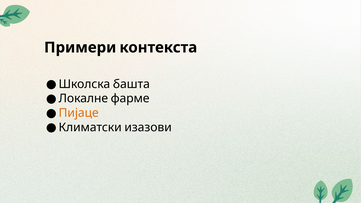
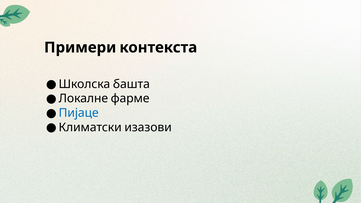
Пијаце colour: orange -> blue
